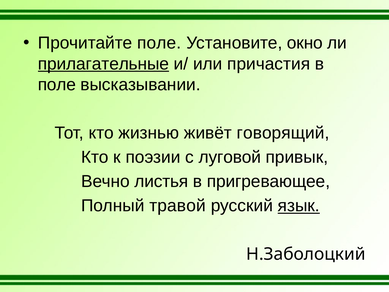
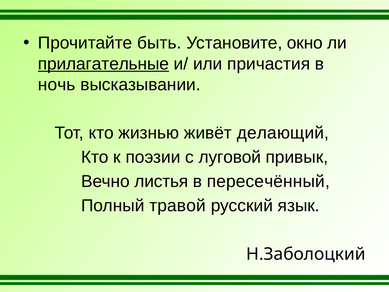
Прочитайте поле: поле -> быть
поле at (57, 84): поле -> ночь
говорящий: говорящий -> делающий
пригревающее: пригревающее -> пересечённый
язык underline: present -> none
